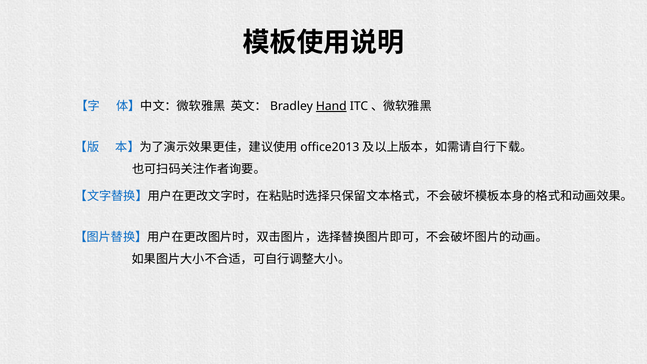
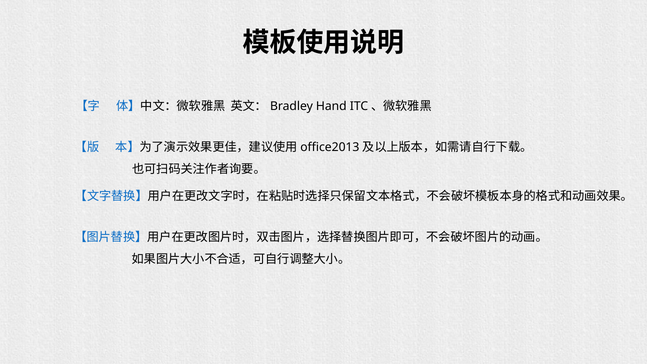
Hand underline: present -> none
